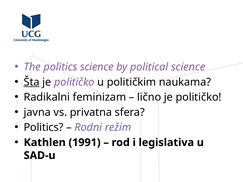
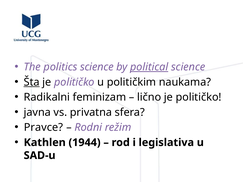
political underline: none -> present
Politics at (44, 128): Politics -> Pravce
1991: 1991 -> 1944
